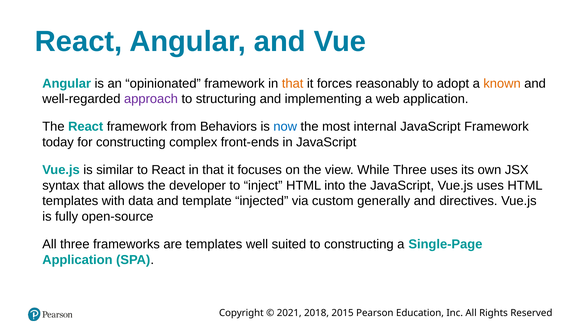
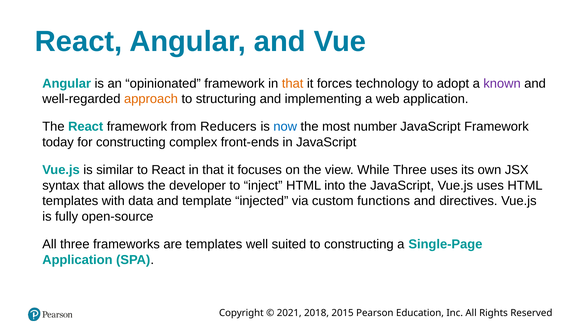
reasonably: reasonably -> technology
known colour: orange -> purple
approach colour: purple -> orange
Behaviors: Behaviors -> Reducers
internal: internal -> number
generally: generally -> functions
